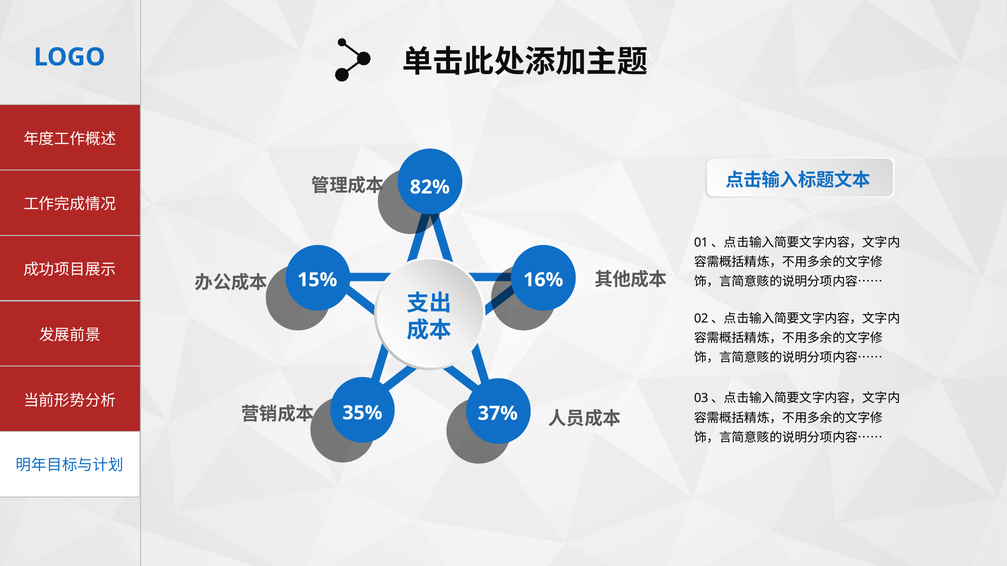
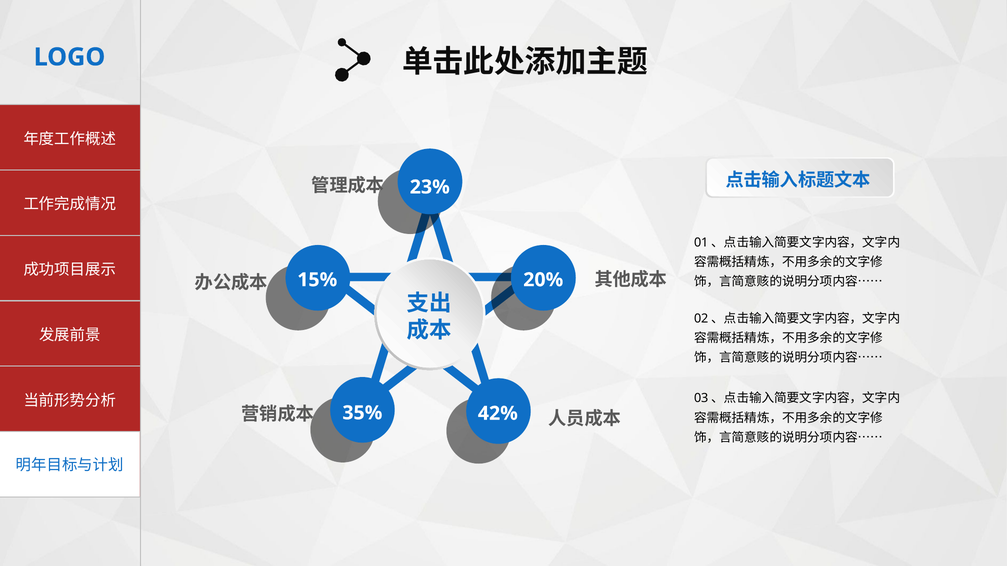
82%: 82% -> 23%
16%: 16% -> 20%
37%: 37% -> 42%
